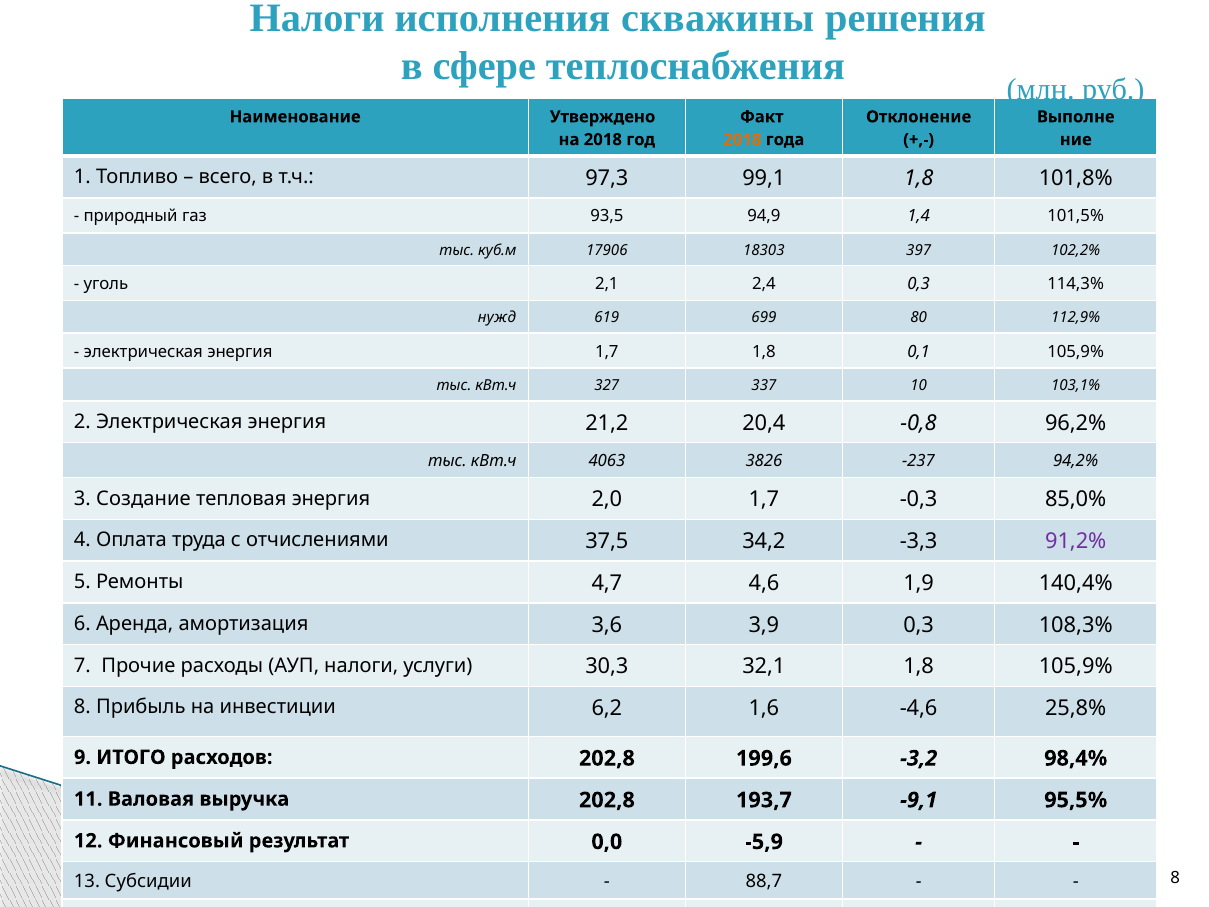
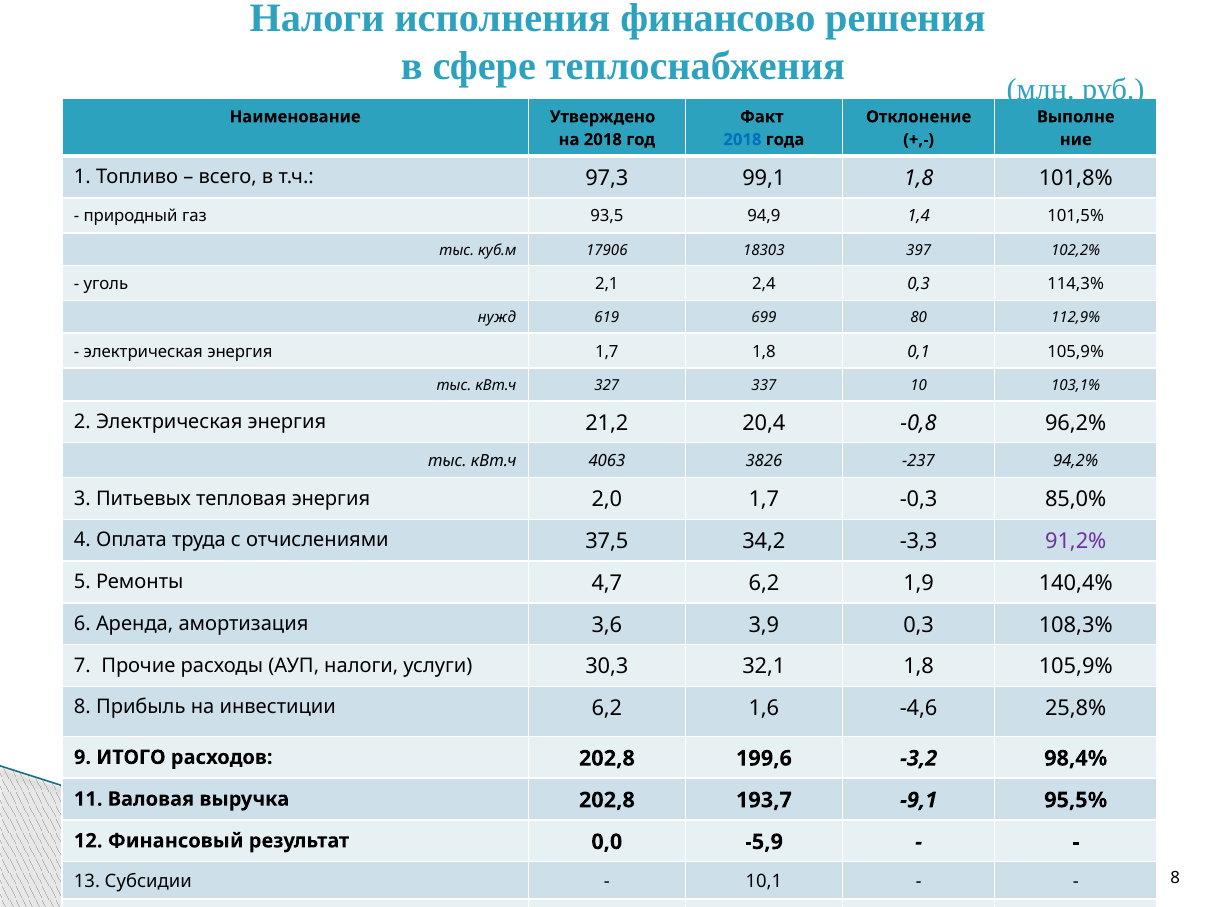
скважины: скважины -> финансово
2018 at (742, 140) colour: orange -> blue
Создание: Создание -> Питьевых
4,7 4,6: 4,6 -> 6,2
88,7: 88,7 -> 10,1
